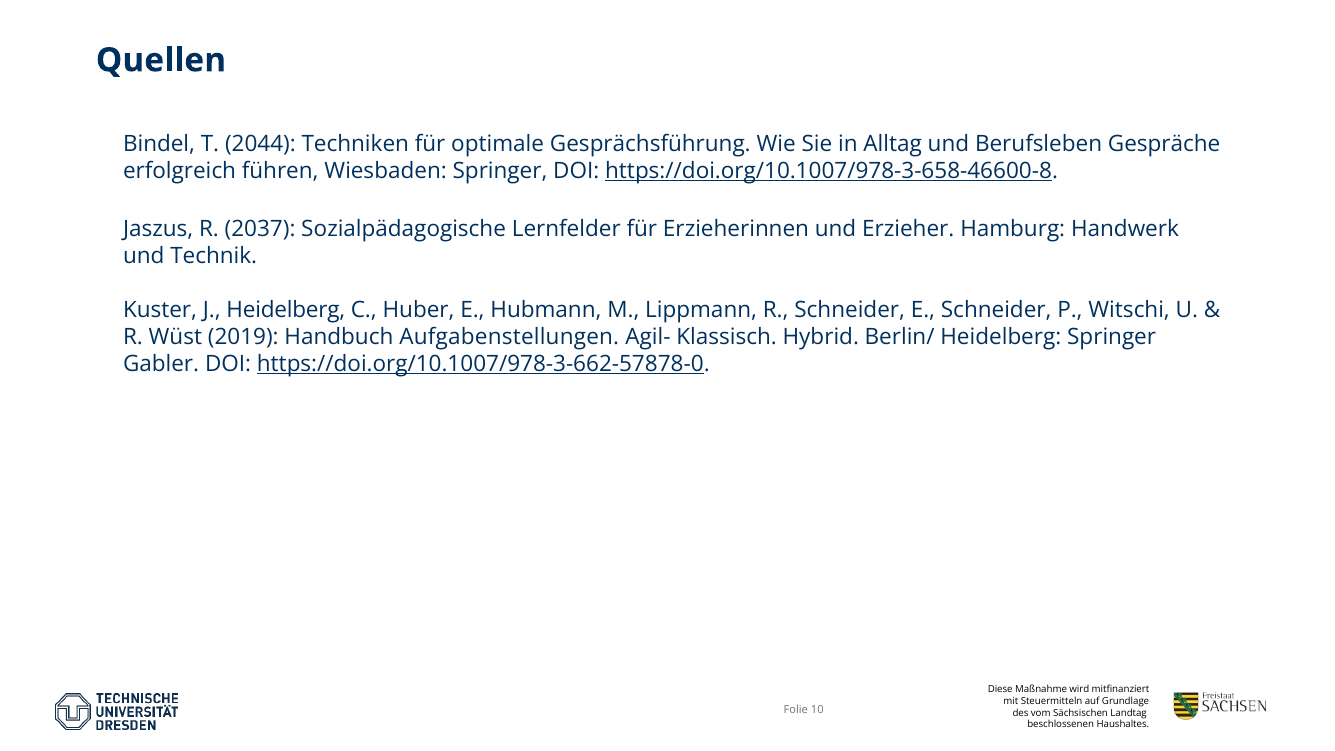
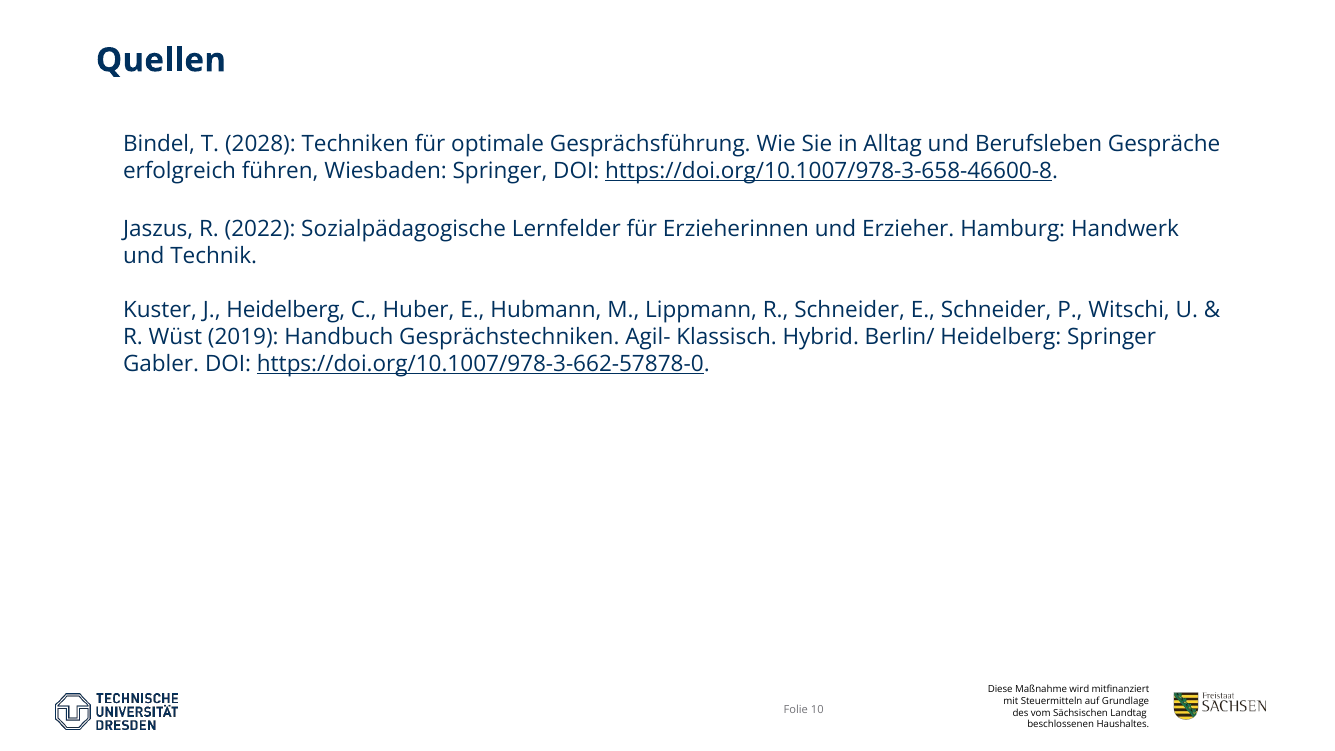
2044: 2044 -> 2028
2037: 2037 -> 2022
Aufgabenstellungen: Aufgabenstellungen -> Gesprächstechniken
